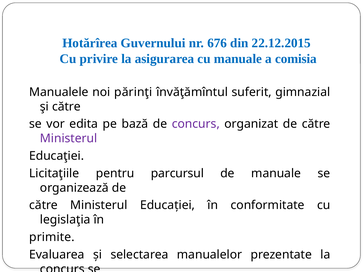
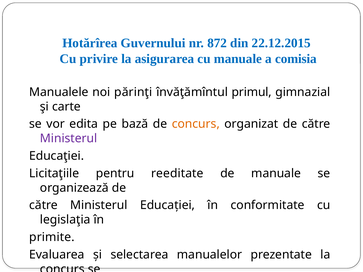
676: 676 -> 872
suferit: suferit -> primul
şi către: către -> carte
concurs at (196, 124) colour: purple -> orange
parcursul: parcursul -> reeditate
